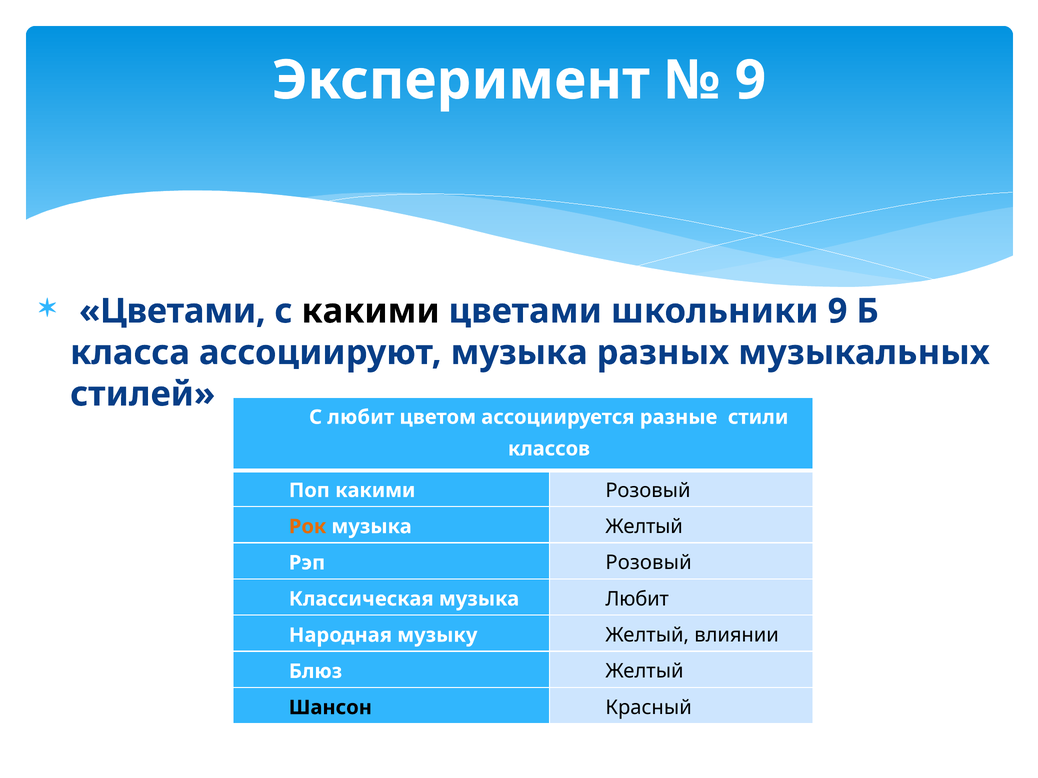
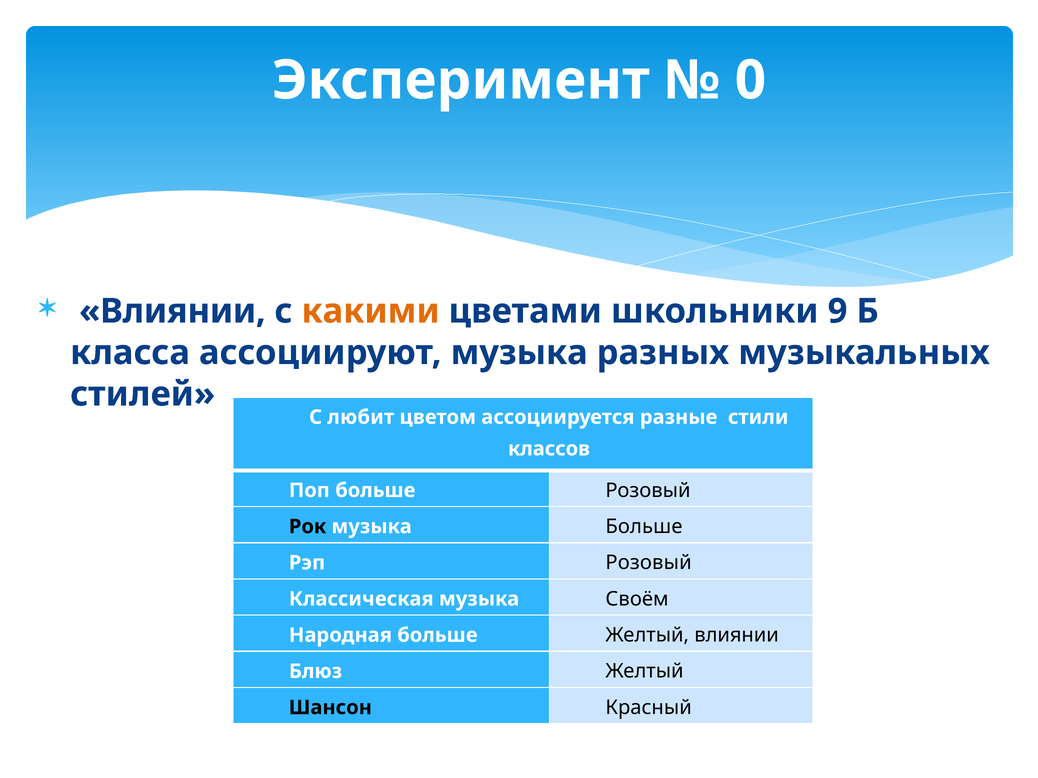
9 at (750, 80): 9 -> 0
Цветами at (172, 311): Цветами -> Влиянии
какими at (371, 311) colour: black -> orange
Поп какими: какими -> больше
Рок colour: orange -> black
музыка Желтый: Желтый -> Больше
музыка Любит: Любит -> Своём
Народная музыку: музыку -> больше
